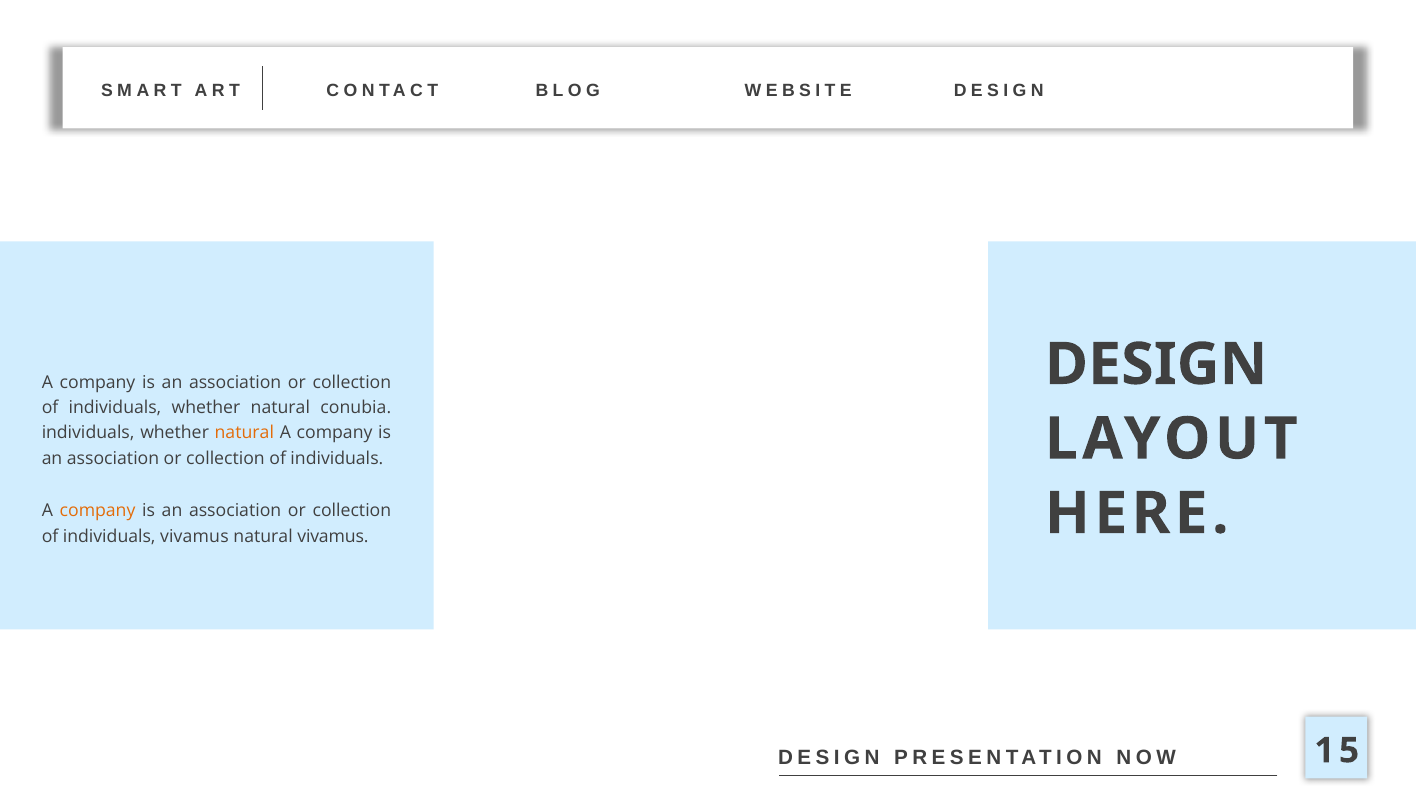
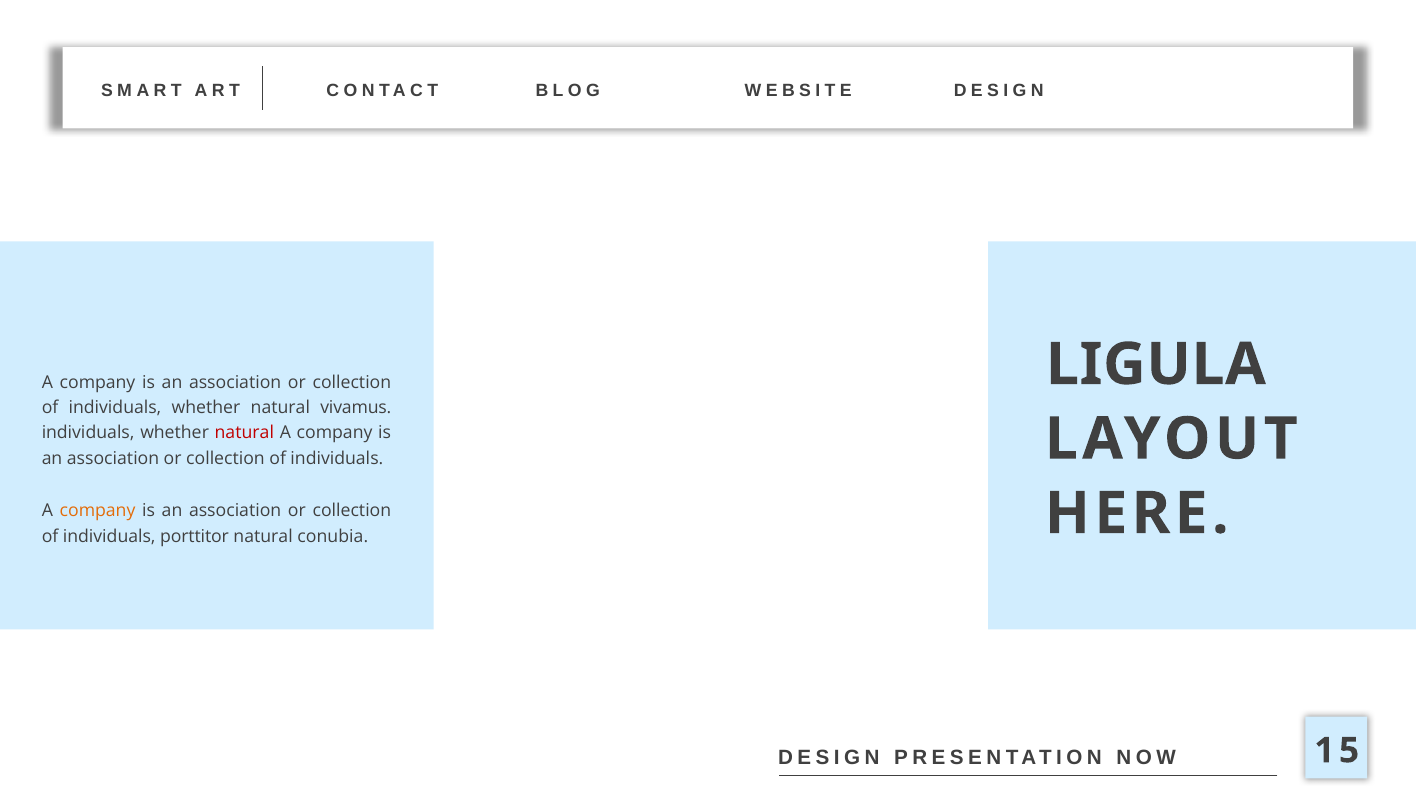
DESIGN at (1156, 364): DESIGN -> LIGULA
conubia: conubia -> vivamus
natural at (244, 433) colour: orange -> red
individuals vivamus: vivamus -> porttitor
natural vivamus: vivamus -> conubia
